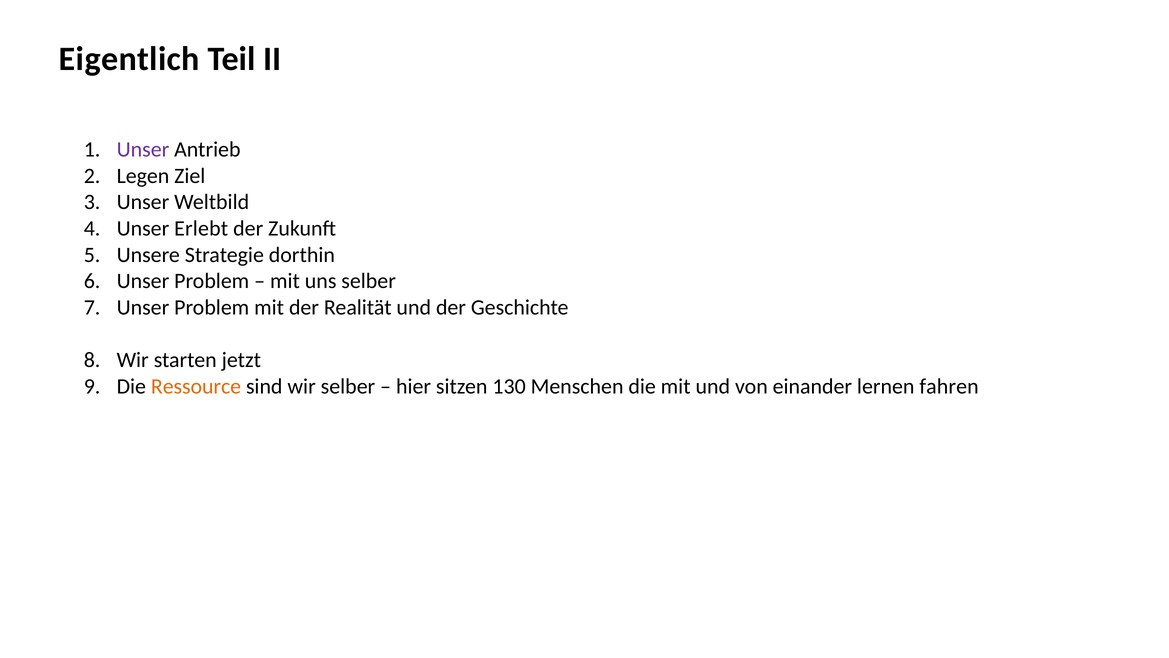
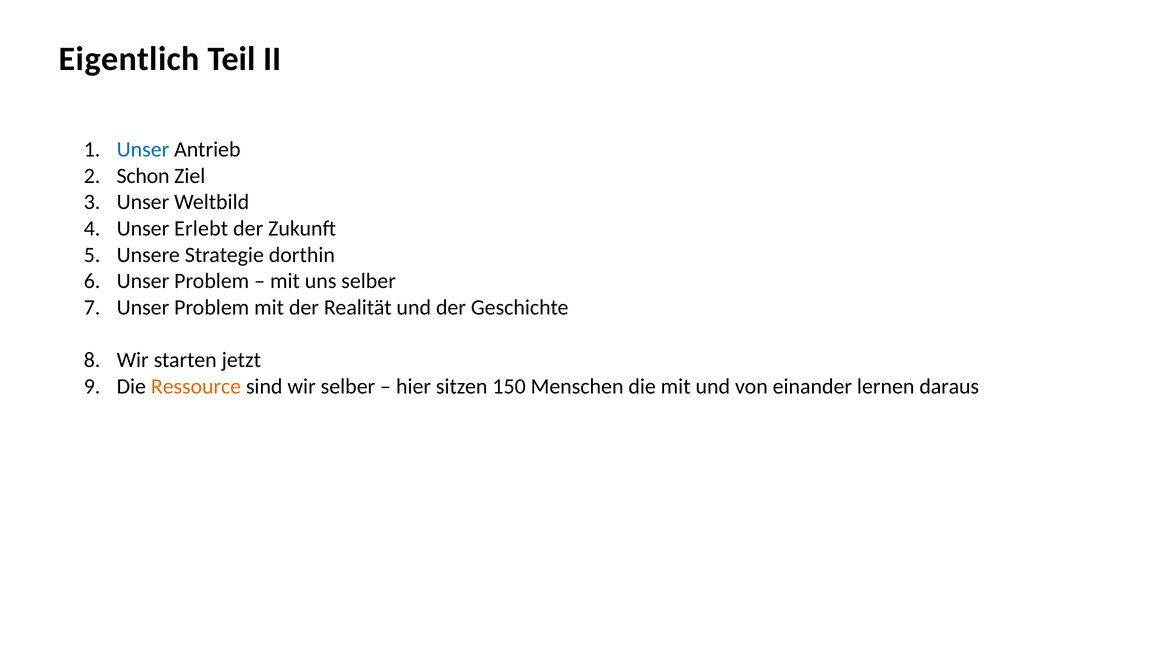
Unser at (143, 149) colour: purple -> blue
Legen: Legen -> Schon
130: 130 -> 150
fahren: fahren -> daraus
